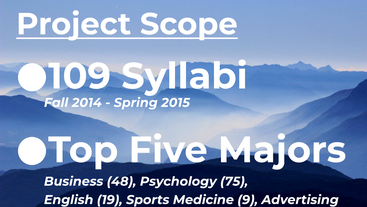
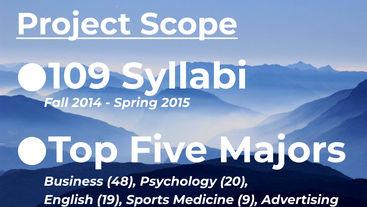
75: 75 -> 20
